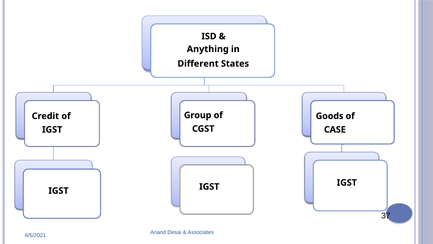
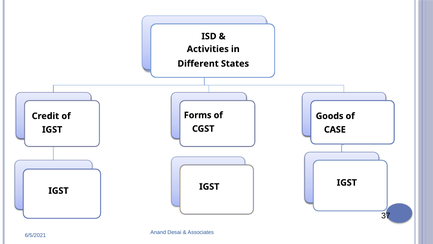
Anything: Anything -> Activities
Group: Group -> Forms
